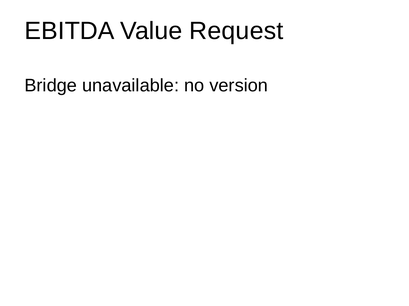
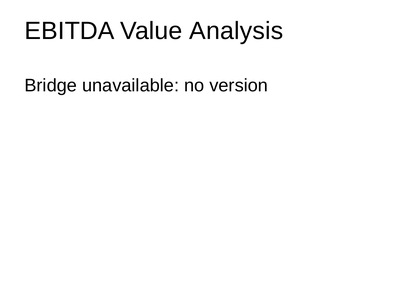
Request: Request -> Analysis
